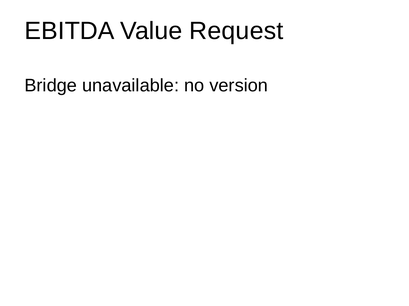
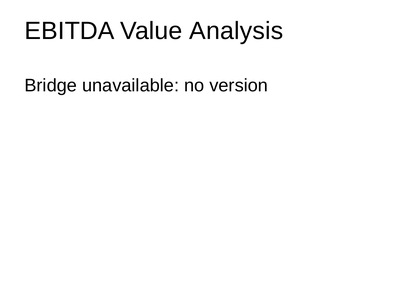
Request: Request -> Analysis
